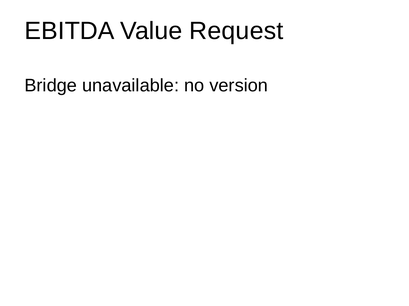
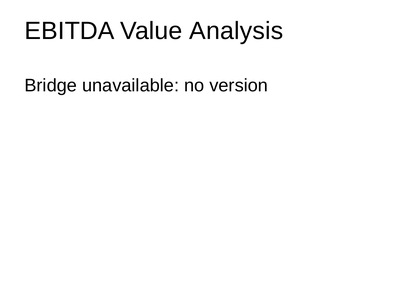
Request: Request -> Analysis
